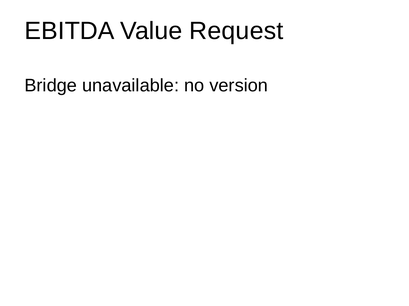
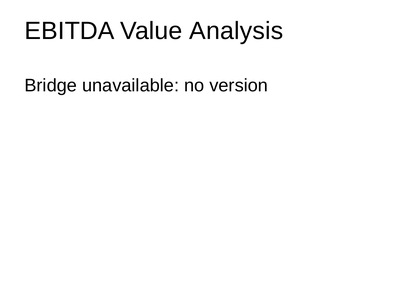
Request: Request -> Analysis
